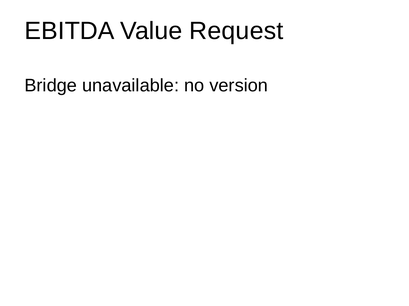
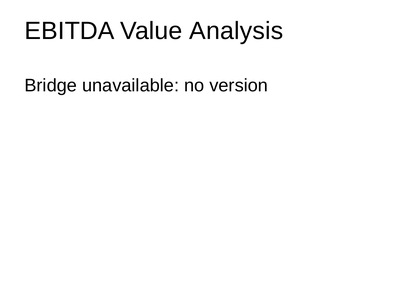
Request: Request -> Analysis
